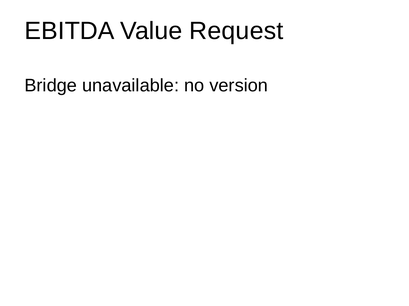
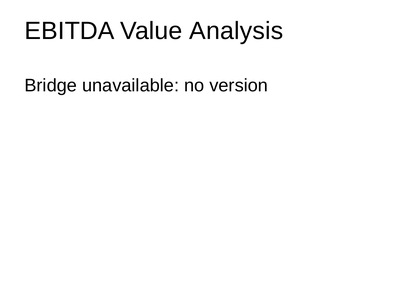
Request: Request -> Analysis
